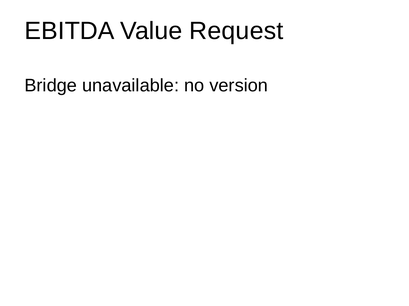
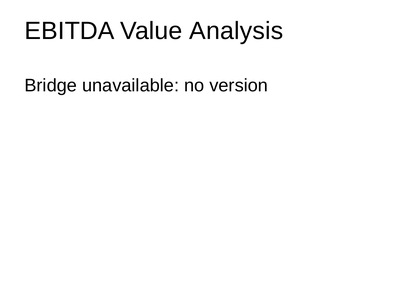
Request: Request -> Analysis
